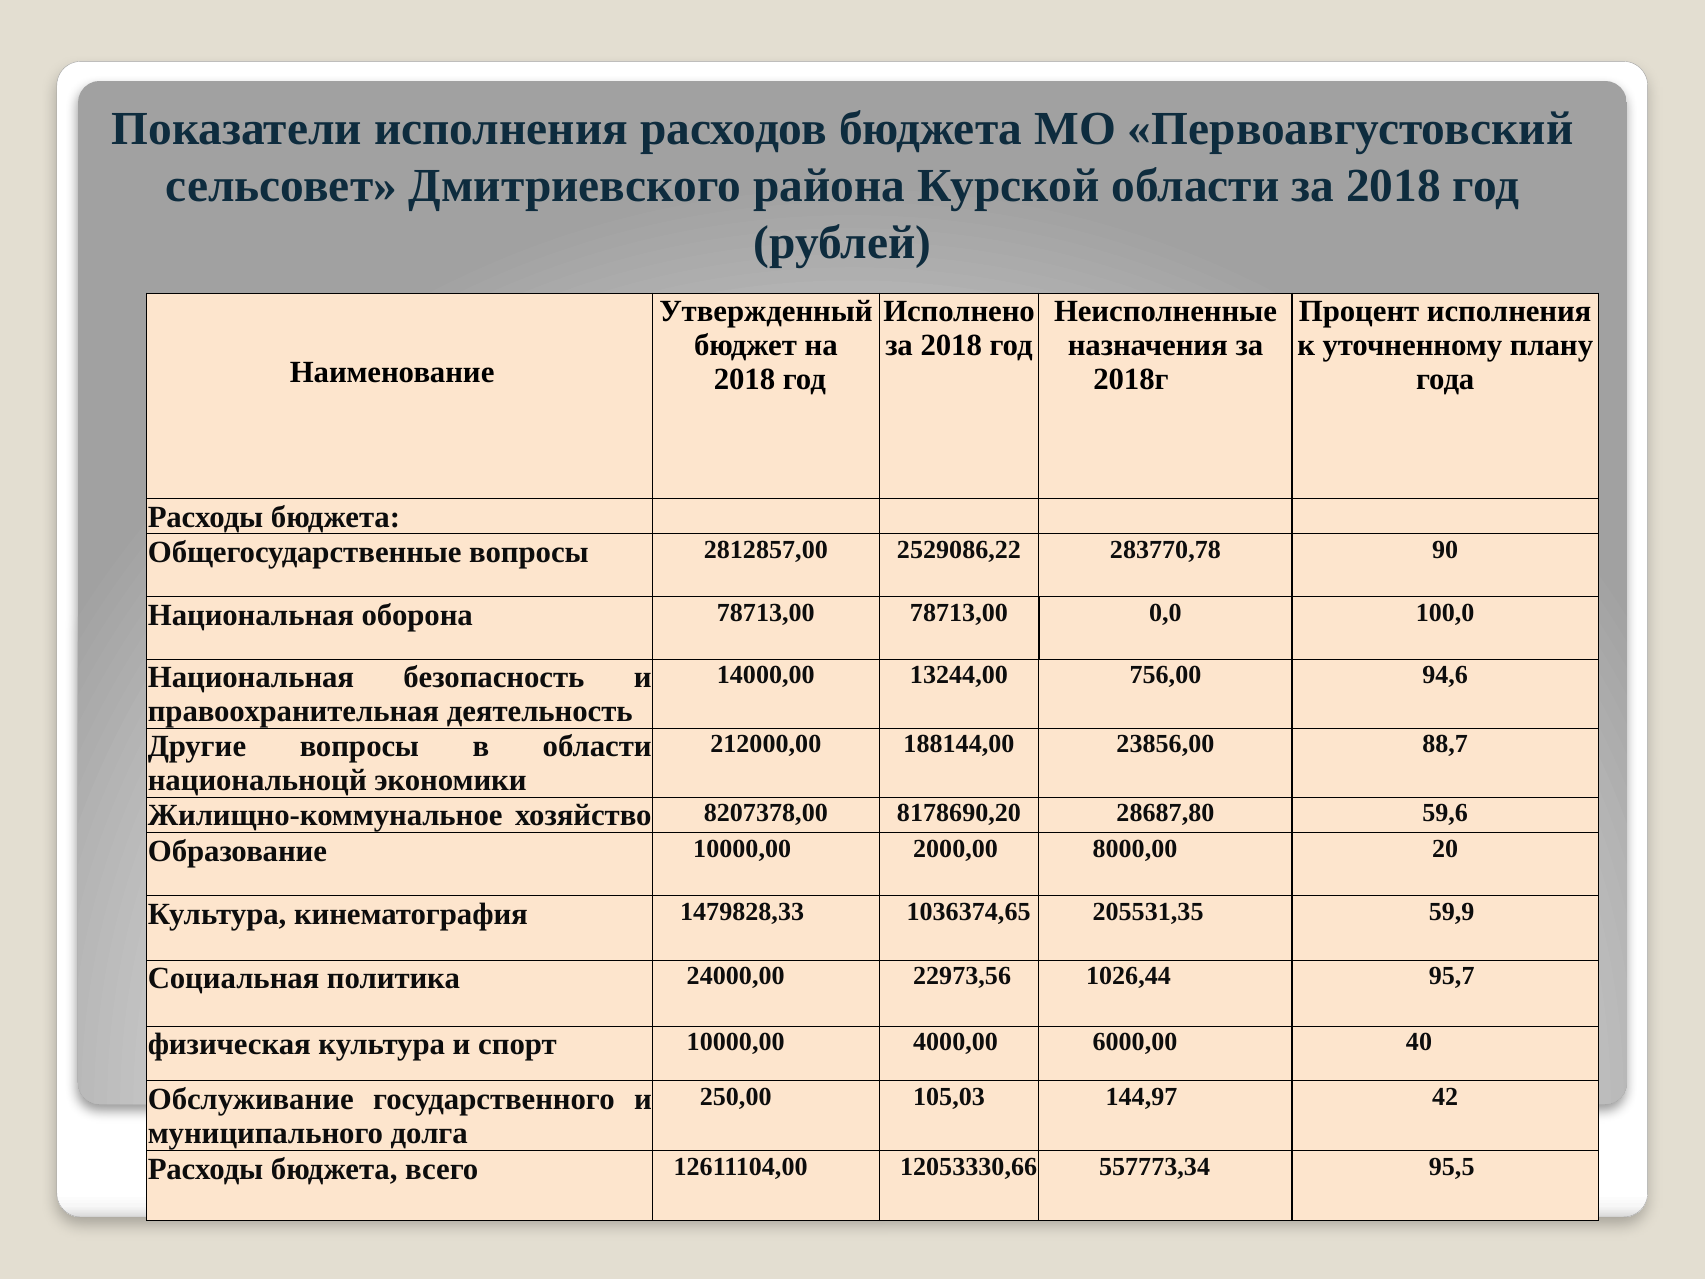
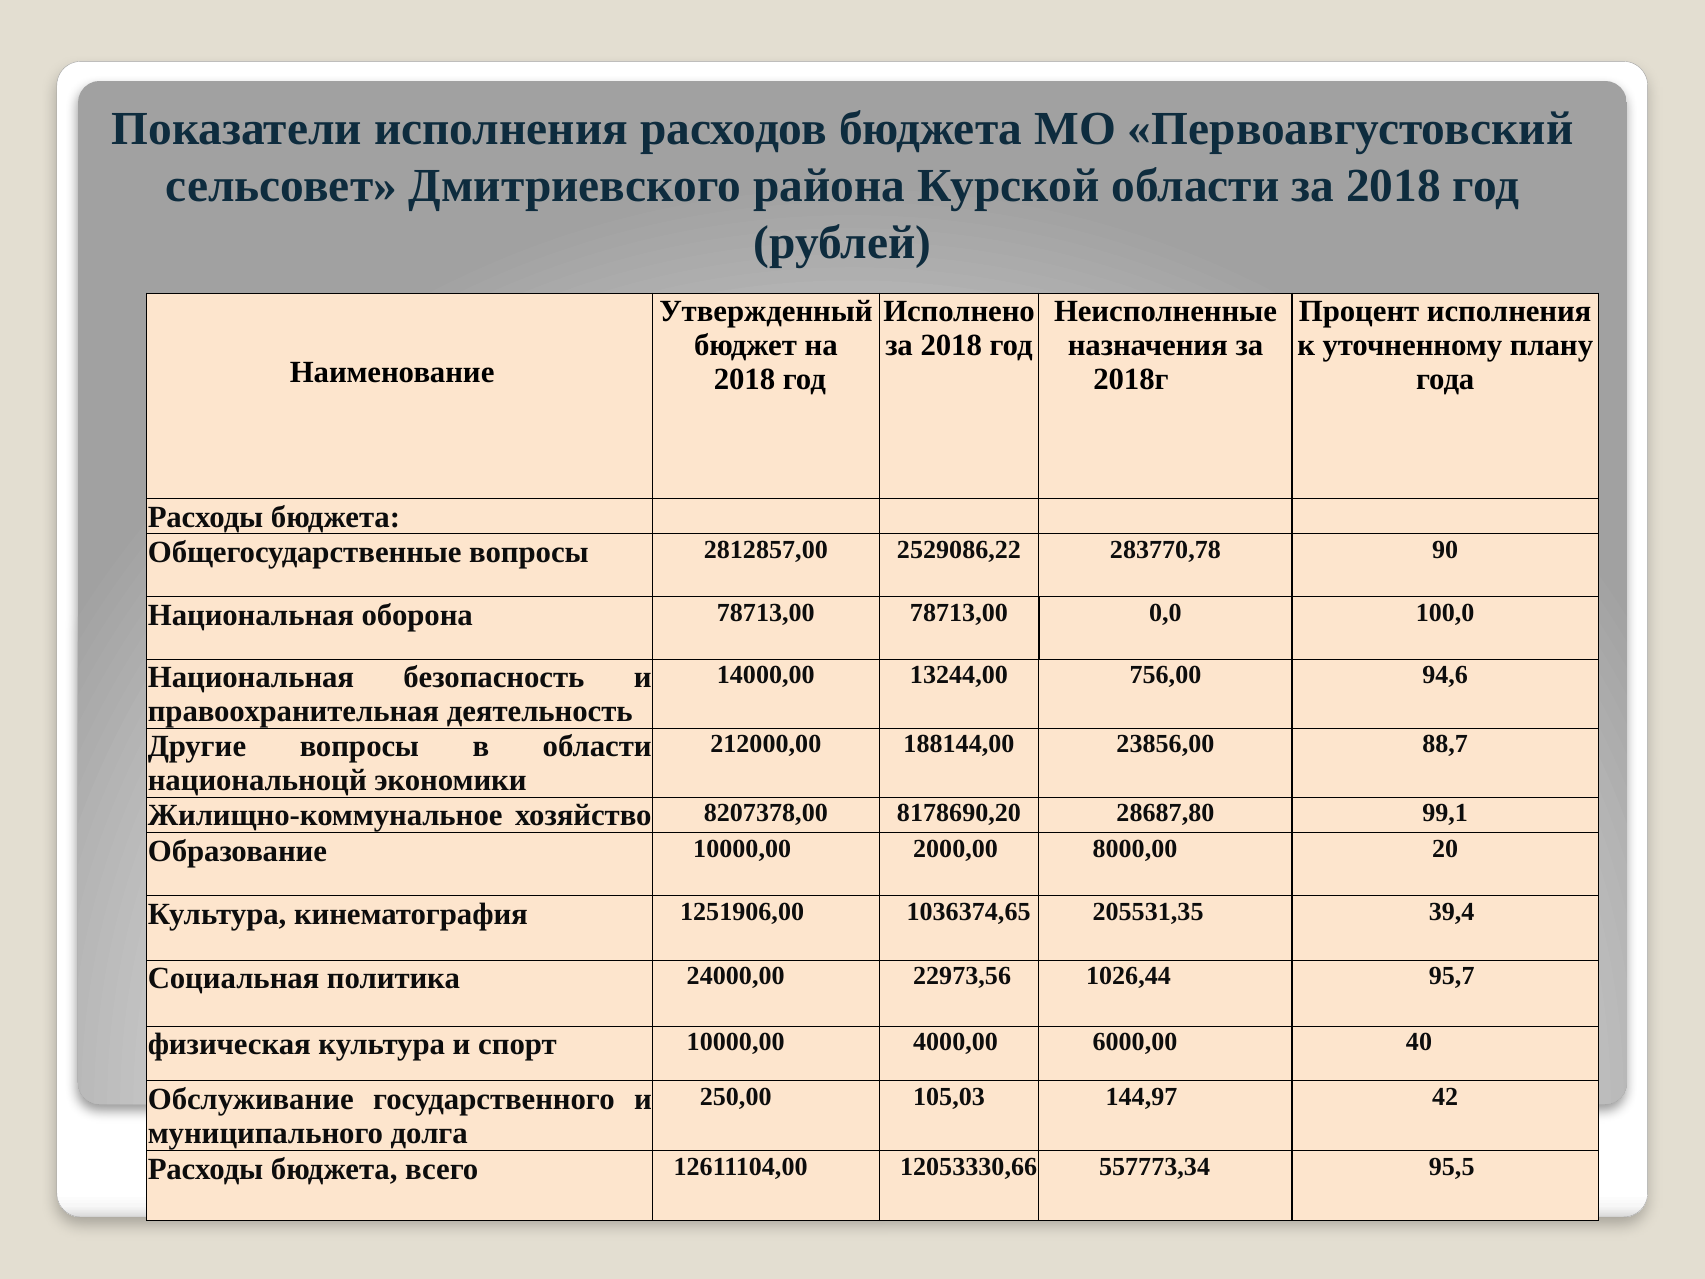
59,6: 59,6 -> 99,1
1479828,33: 1479828,33 -> 1251906,00
59,9: 59,9 -> 39,4
